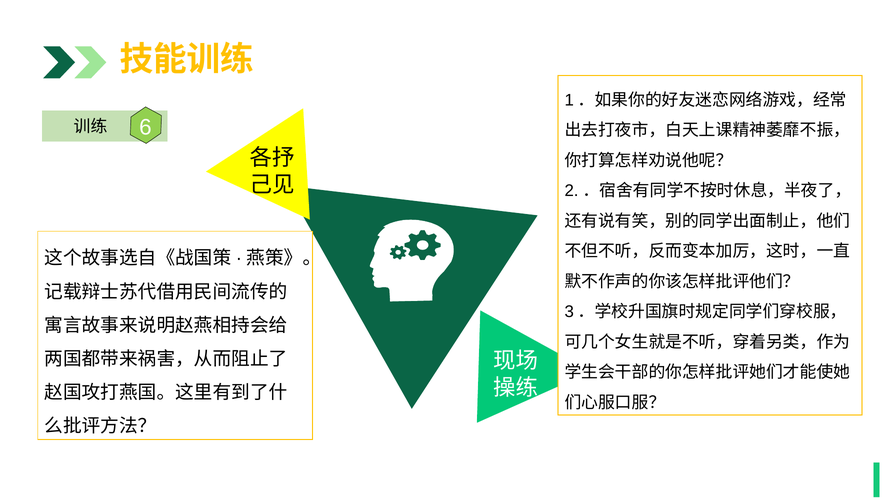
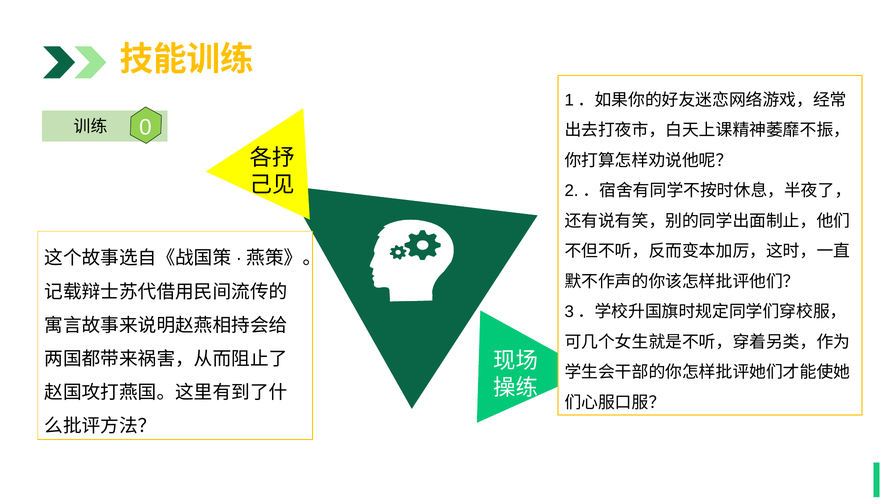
6: 6 -> 0
